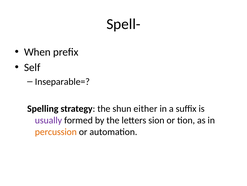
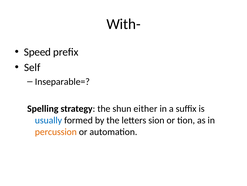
Spell-: Spell- -> With-
When: When -> Speed
usually colour: purple -> blue
